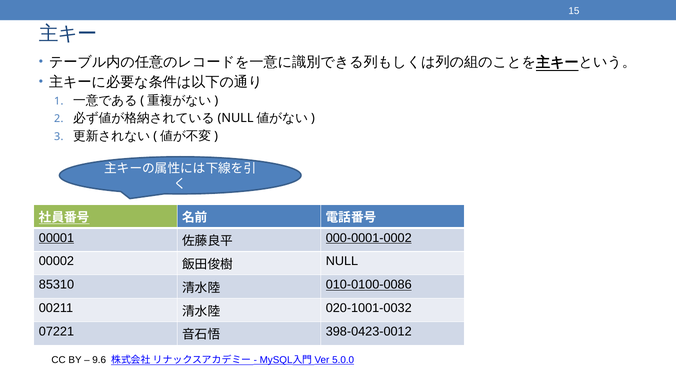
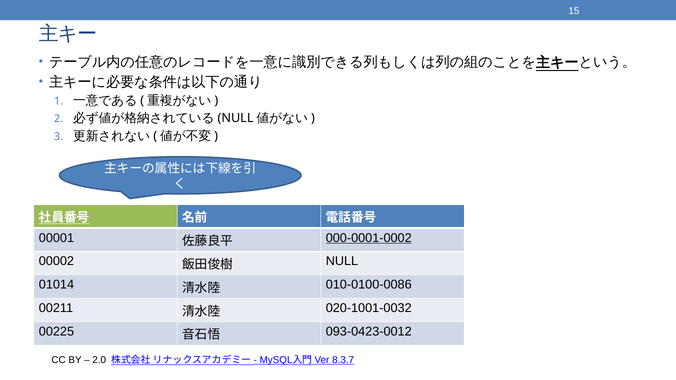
00001 underline: present -> none
85310: 85310 -> 01014
010-0100-0086 underline: present -> none
07221: 07221 -> 00225
398-0423-0012: 398-0423-0012 -> 093-0423-0012
9.6: 9.6 -> 2.0
5.0.0: 5.0.0 -> 8.3.7
